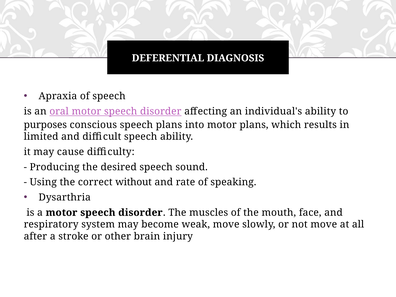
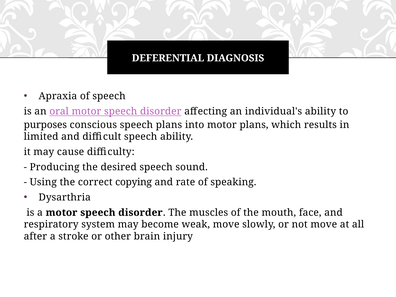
without: without -> copying
